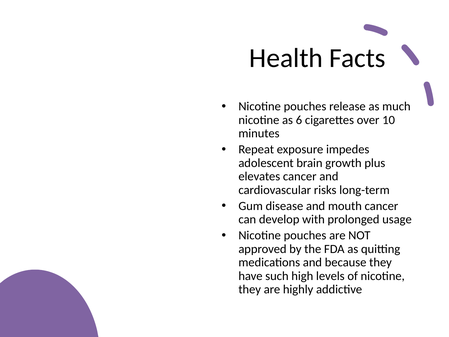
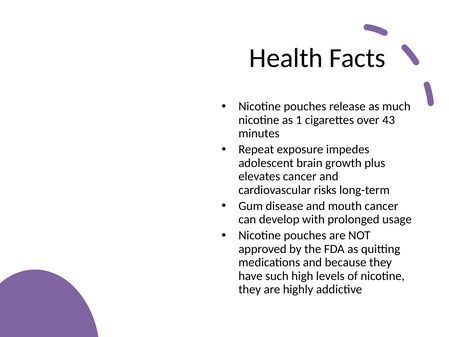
6: 6 -> 1
10: 10 -> 43
